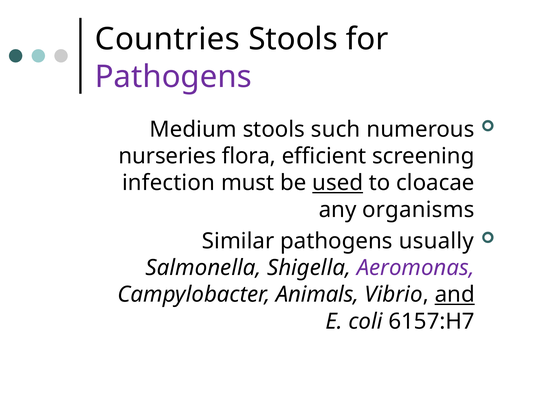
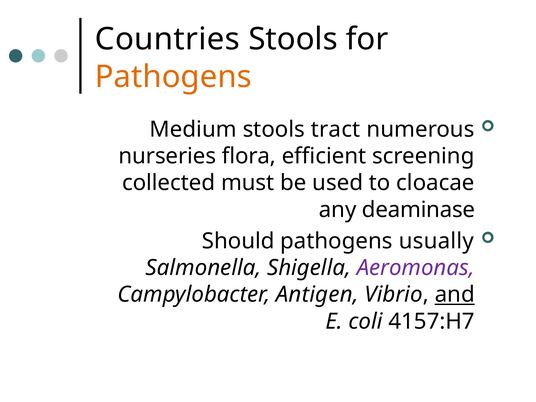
Pathogens at (173, 77) colour: purple -> orange
such: such -> tract
infection: infection -> collected
used underline: present -> none
organisms: organisms -> deaminase
Similar: Similar -> Should
Animals: Animals -> Antigen
6157:H7: 6157:H7 -> 4157:H7
